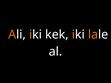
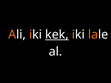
kek underline: none -> present
